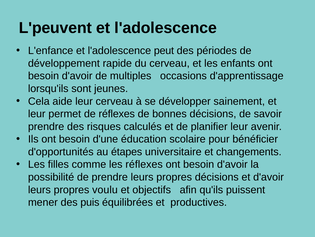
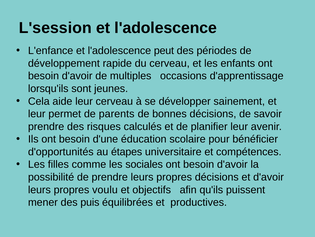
L'peuvent: L'peuvent -> L'session
de réflexes: réflexes -> parents
changements: changements -> compétences
les réflexes: réflexes -> sociales
